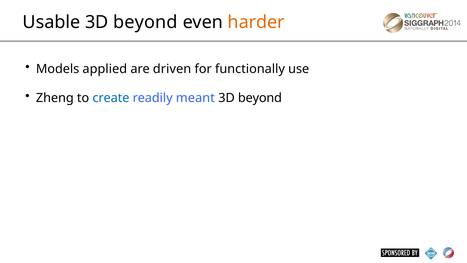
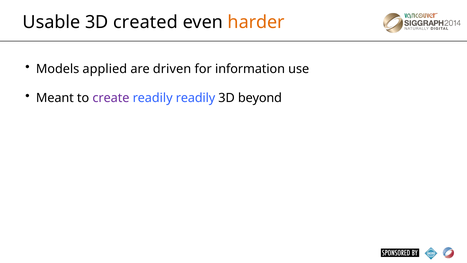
Usable 3D beyond: beyond -> created
functionally: functionally -> information
Zheng: Zheng -> Meant
create colour: blue -> purple
readily meant: meant -> readily
